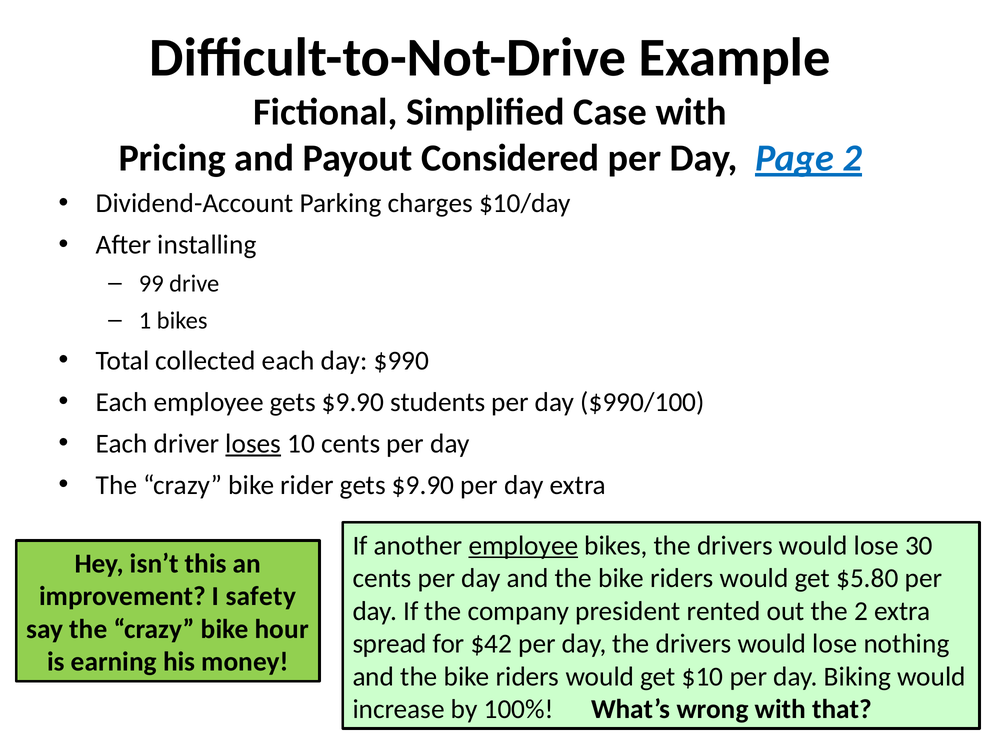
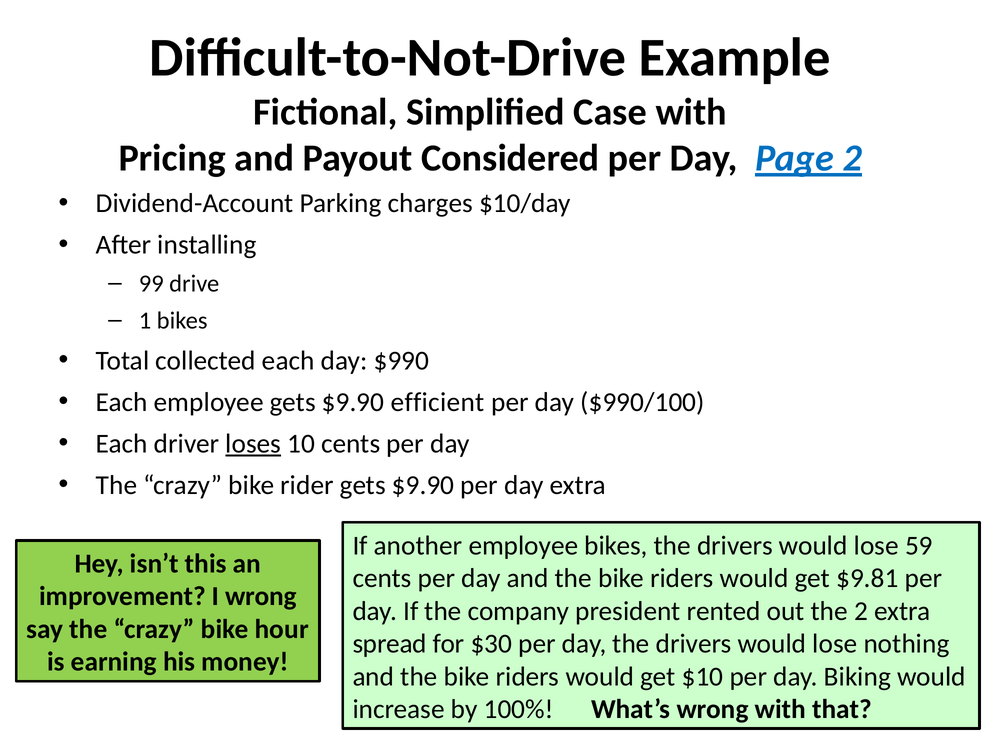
students: students -> efficient
employee at (523, 546) underline: present -> none
30: 30 -> 59
$5.80: $5.80 -> $9.81
I safety: safety -> wrong
$42: $42 -> $30
